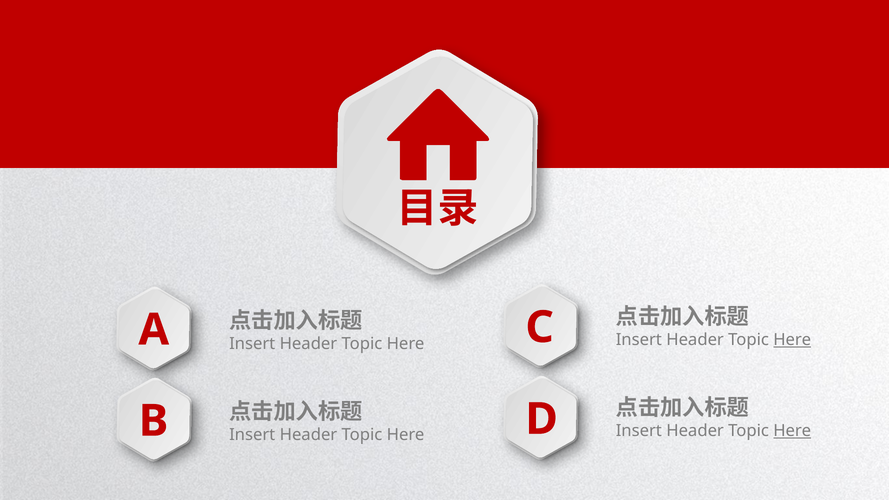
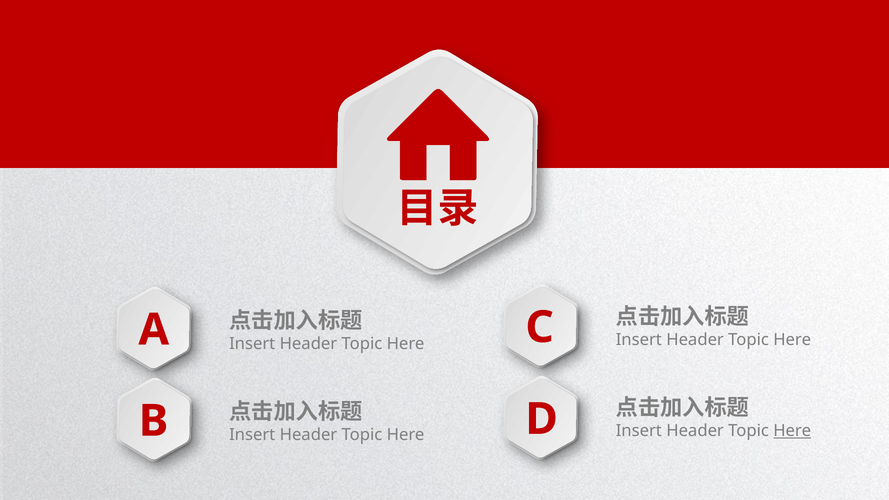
Here at (792, 340) underline: present -> none
